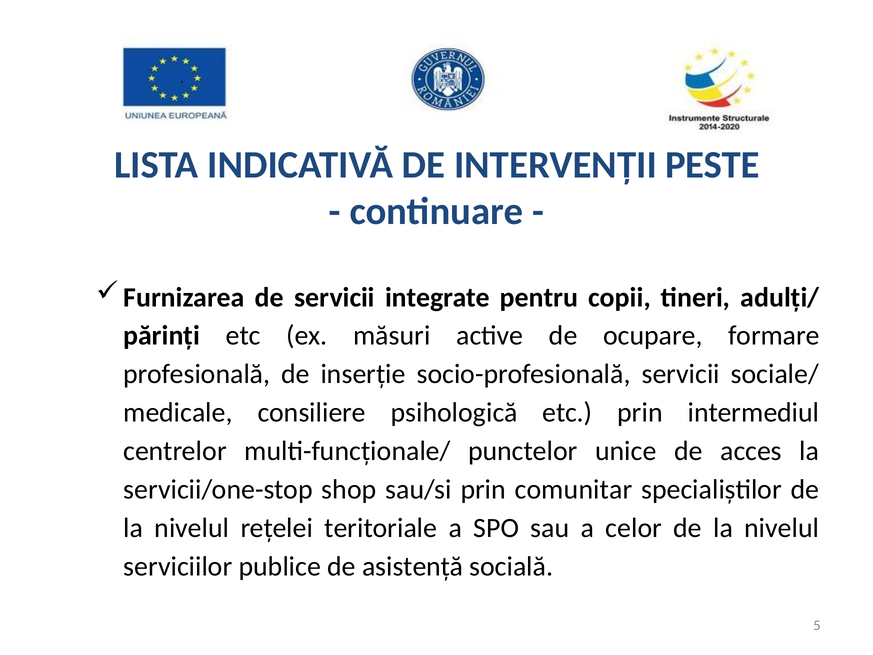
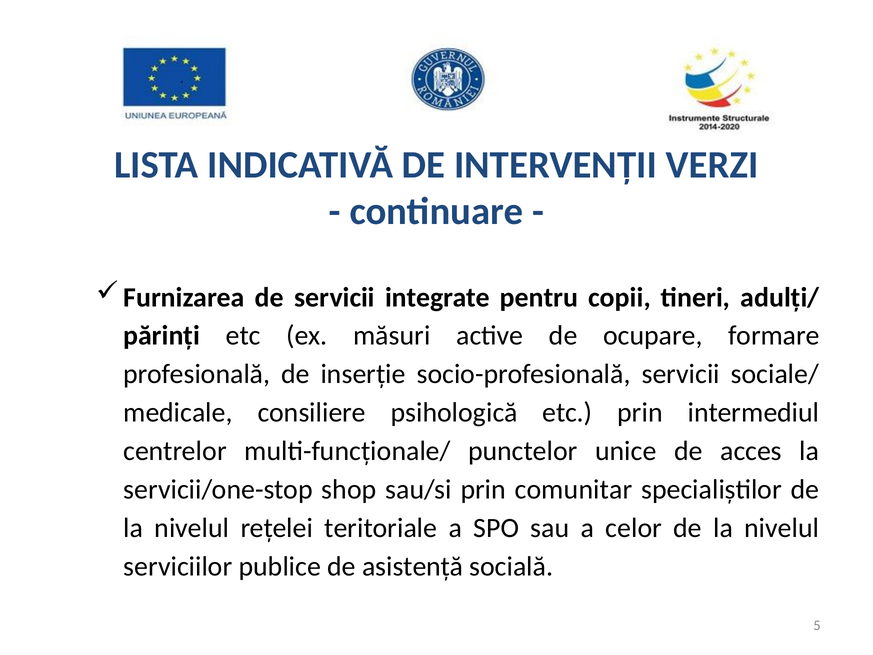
PESTE: PESTE -> VERZI
